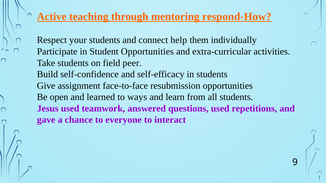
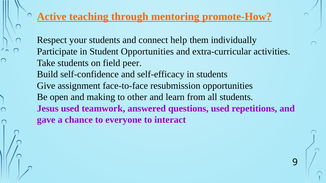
respond-How: respond-How -> promote-How
learned: learned -> making
ways: ways -> other
